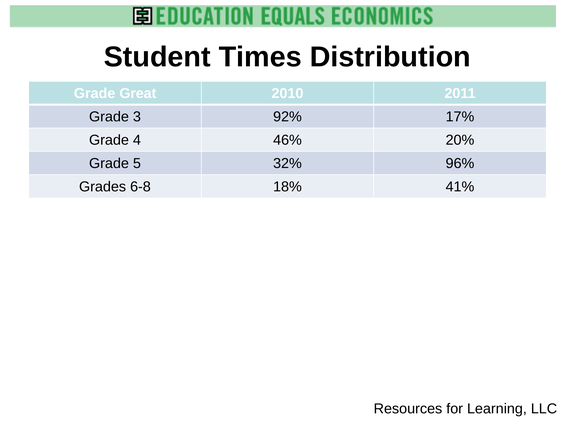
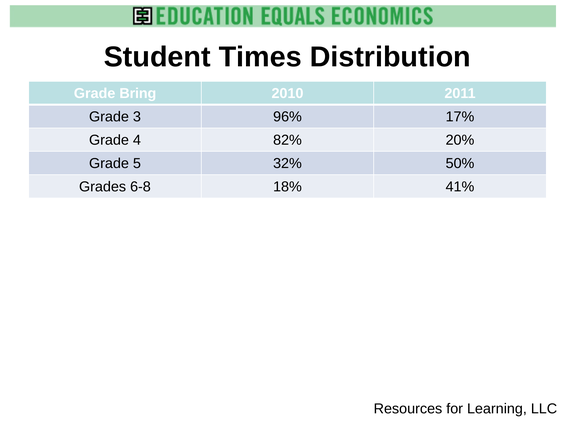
Great: Great -> Bring
92%: 92% -> 96%
46%: 46% -> 82%
96%: 96% -> 50%
